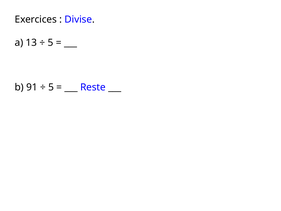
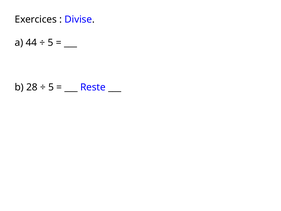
13: 13 -> 44
91: 91 -> 28
